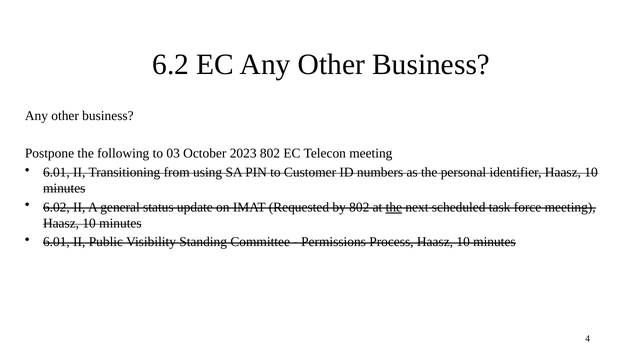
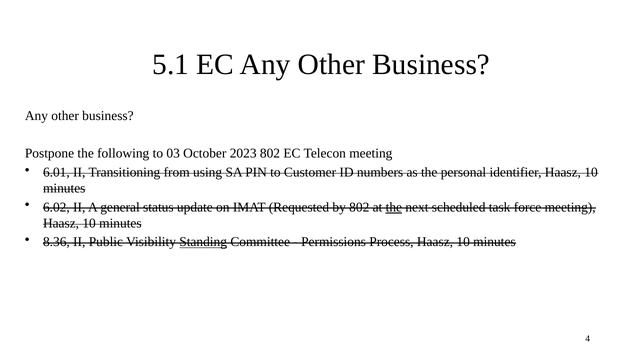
6.2: 6.2 -> 5.1
6.01 at (56, 242): 6.01 -> 8.36
Standing underline: none -> present
